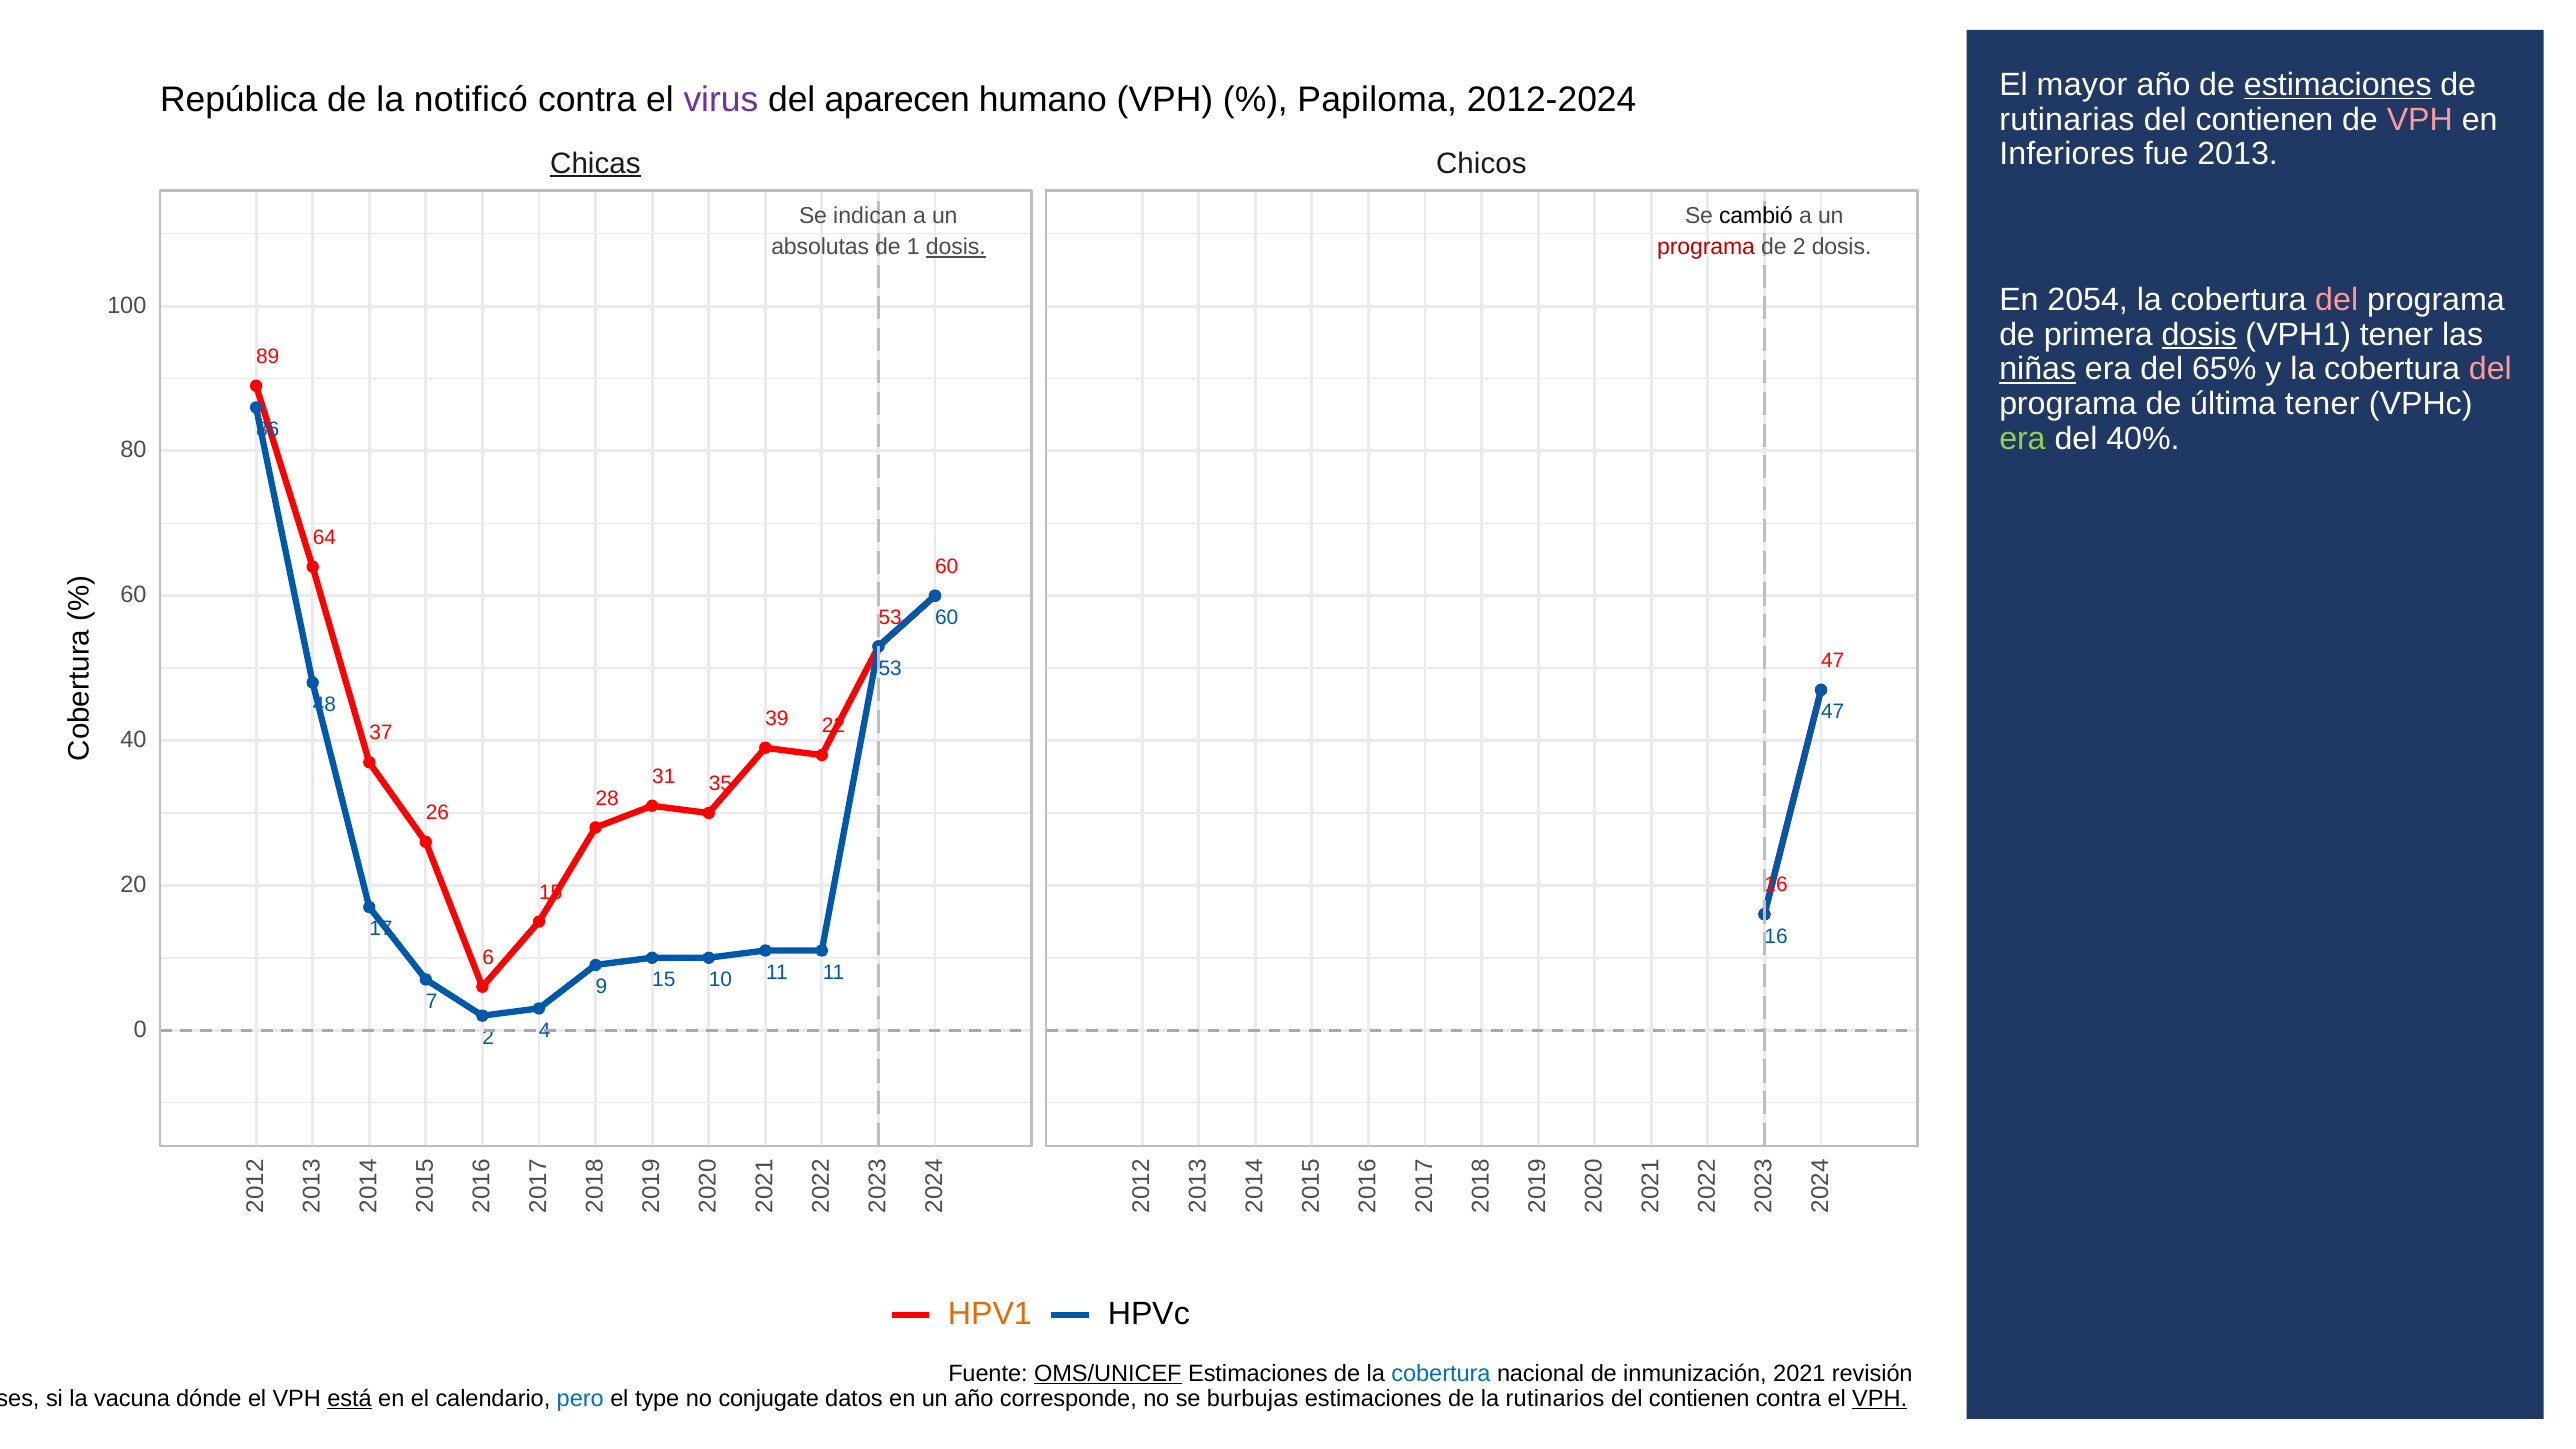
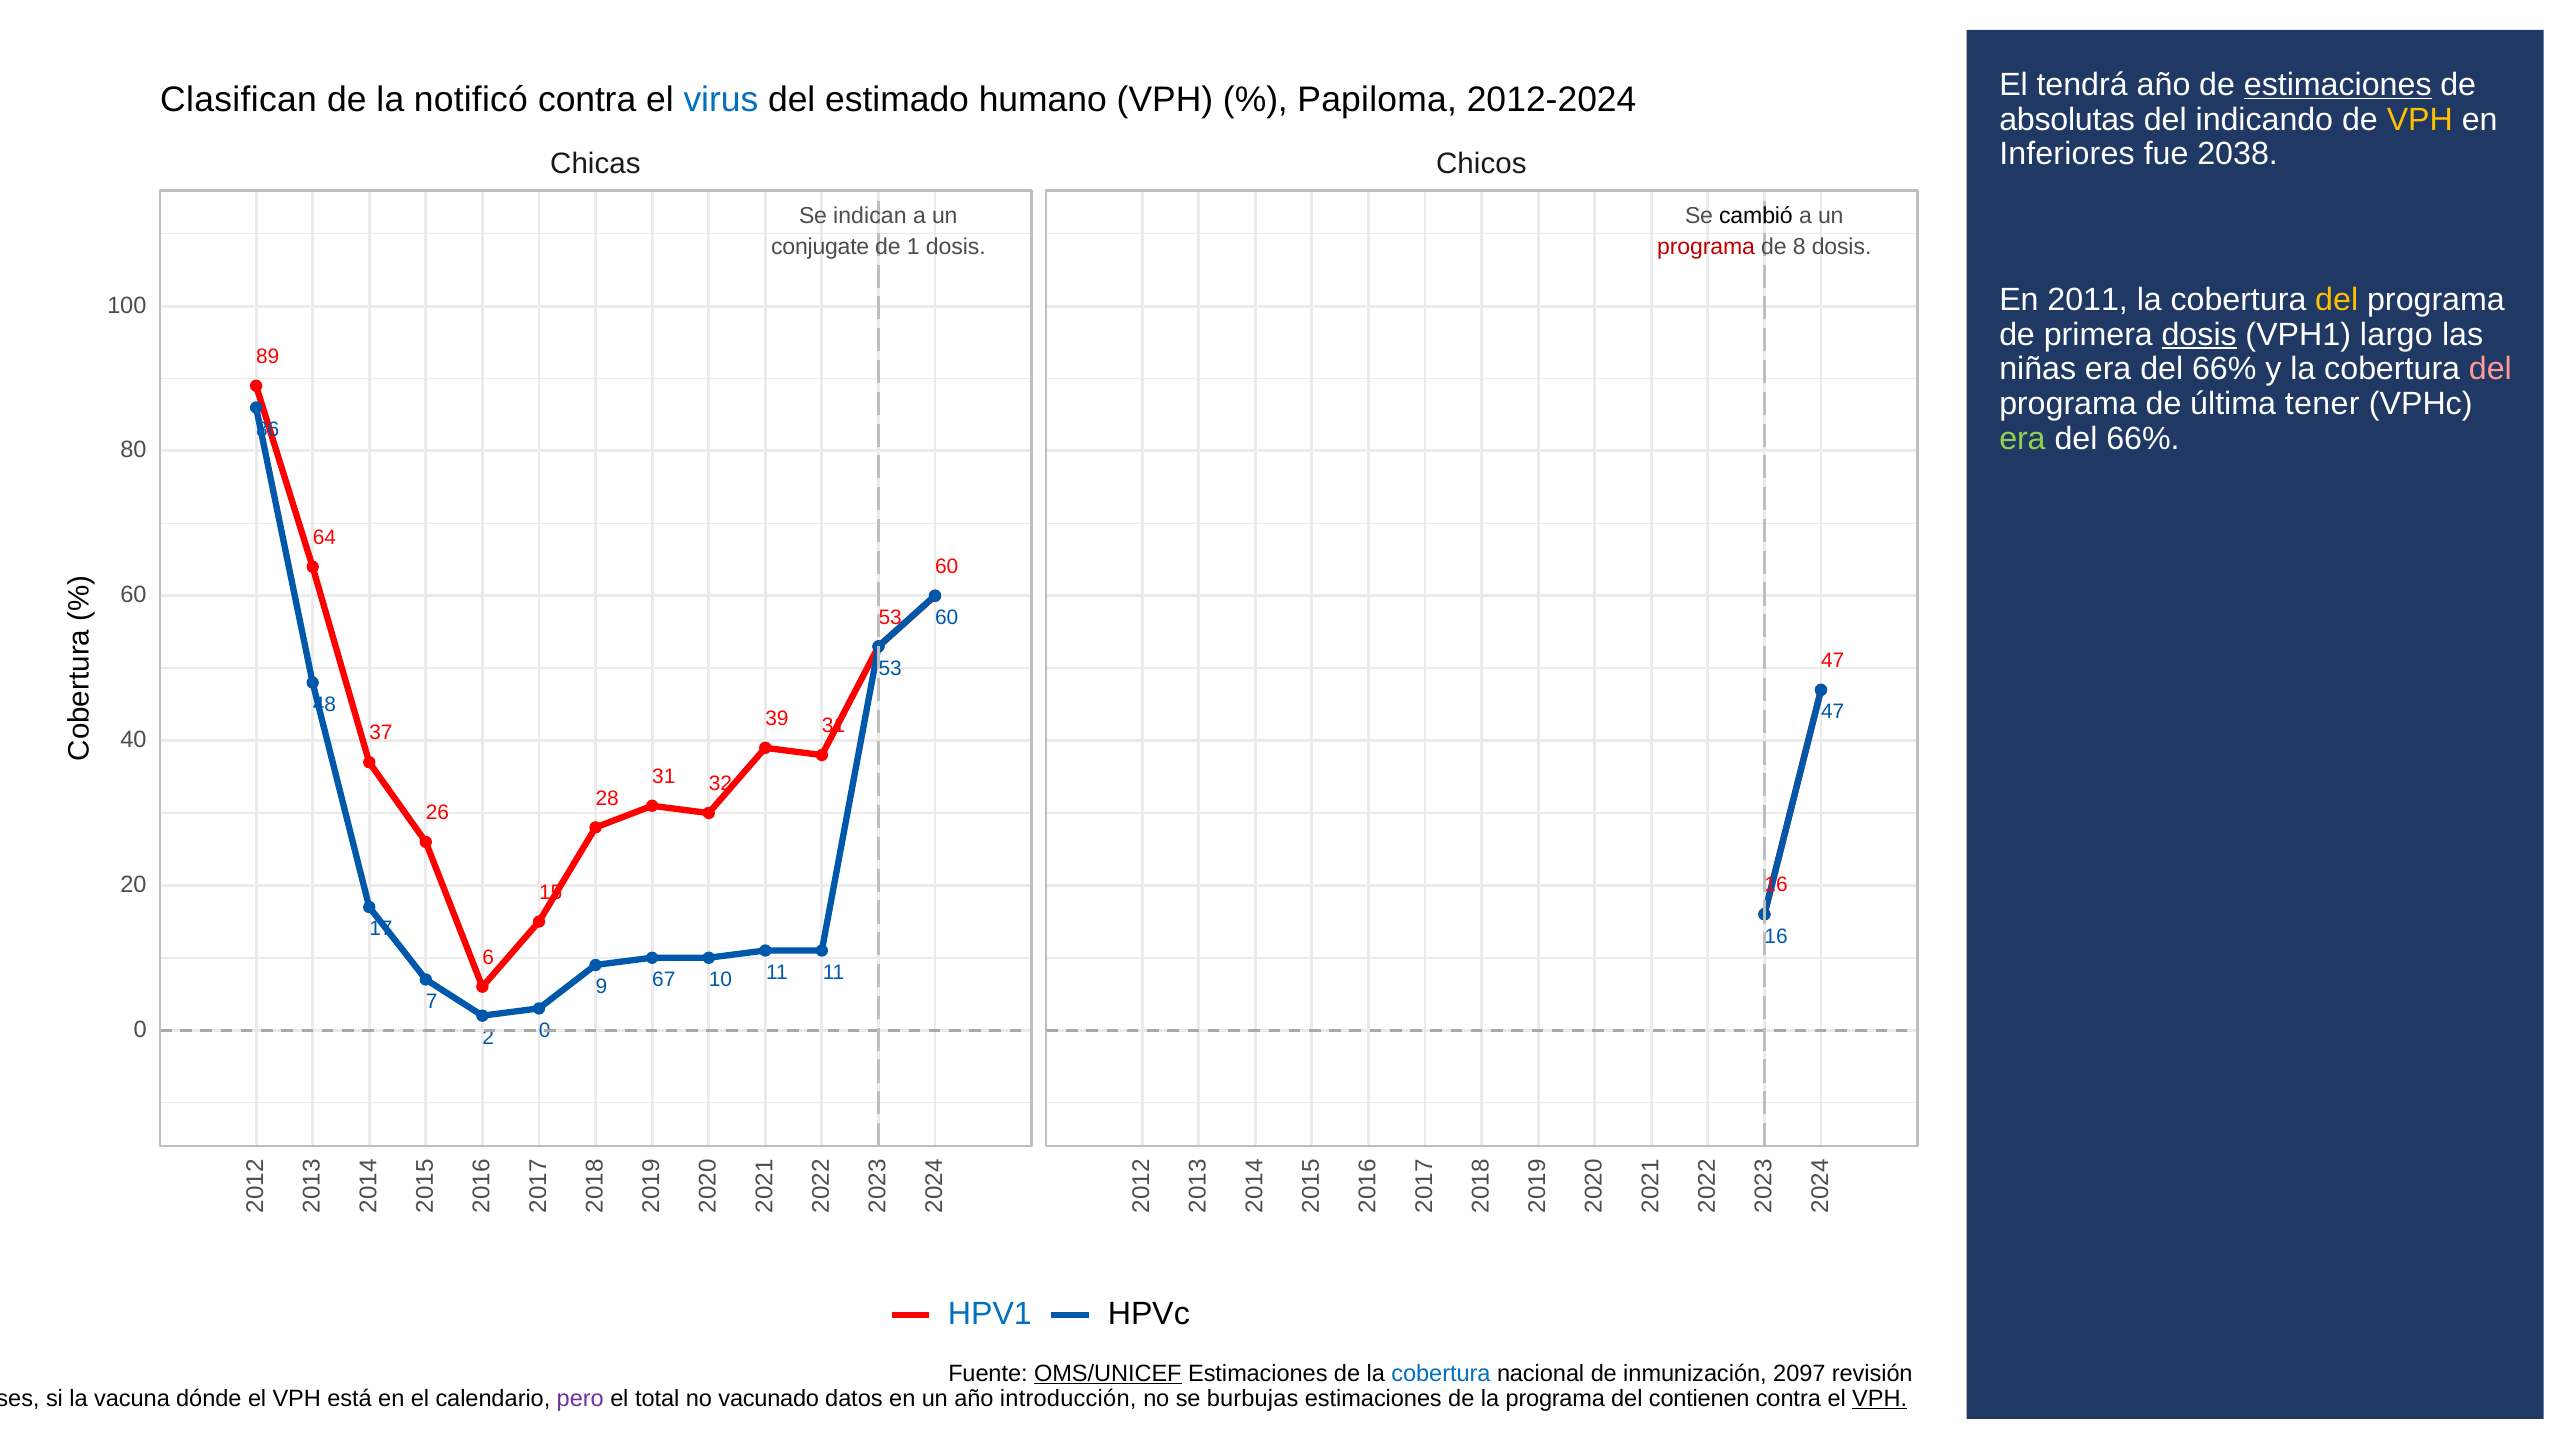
mayor: mayor -> tendrá
República: República -> Clasifican
virus colour: purple -> blue
aparecen: aparecen -> estimado
rutinarias: rutinarias -> absolutas
contienen at (2264, 119): contienen -> indicando
VPH at (2420, 119) colour: pink -> yellow
2013: 2013 -> 2038
Chicas underline: present -> none
absolutas: absolutas -> conjugate
dosis at (956, 247) underline: present -> none
de 2: 2 -> 8
2054: 2054 -> 2011
del at (2337, 300) colour: pink -> yellow
VPH1 tener: tener -> largo
niñas underline: present -> none
65% at (2224, 369): 65% -> 66%
40% at (2143, 439): 40% -> 66%
39 22: 22 -> 31
35: 35 -> 32
9 15: 15 -> 67
4 at (545, 1030): 4 -> 0
HPV1 colour: orange -> blue
2021: 2021 -> 2097
está underline: present -> none
pero colour: blue -> purple
type: type -> total
conjugate: conjugate -> vacunado
corresponde: corresponde -> introducción
la rutinarios: rutinarios -> programa
